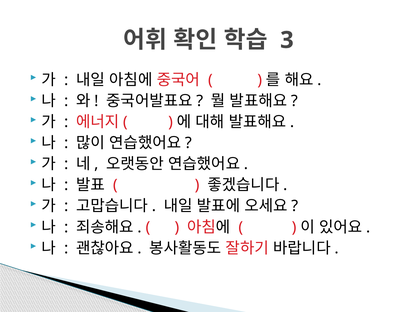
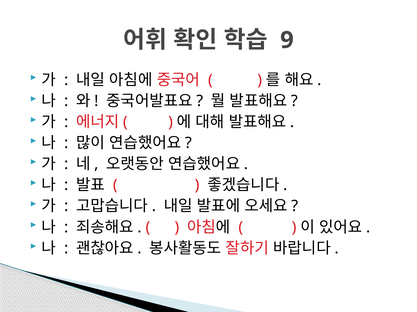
3: 3 -> 9
